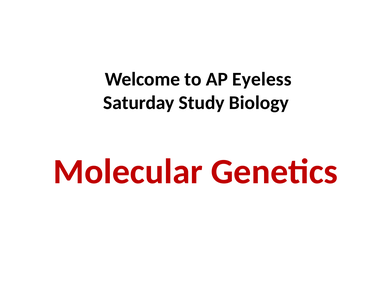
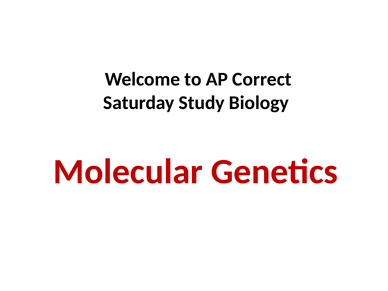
Eyeless: Eyeless -> Correct
